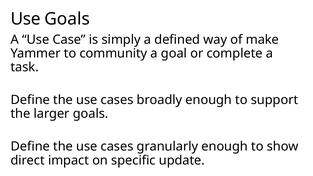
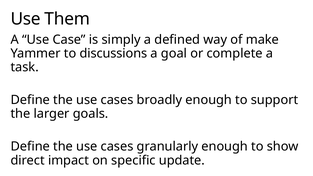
Use Goals: Goals -> Them
community: community -> discussions
